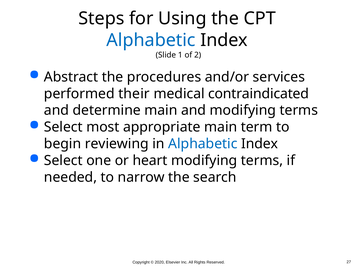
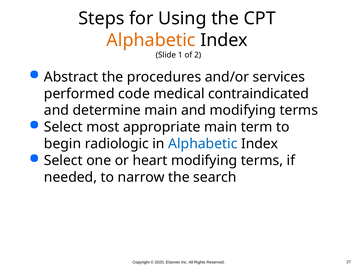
Alphabetic at (151, 40) colour: blue -> orange
their: their -> code
reviewing: reviewing -> radiologic
